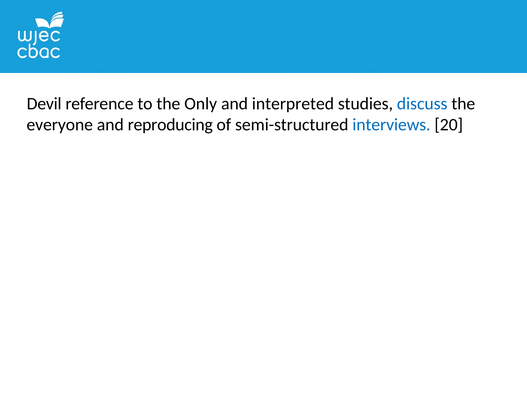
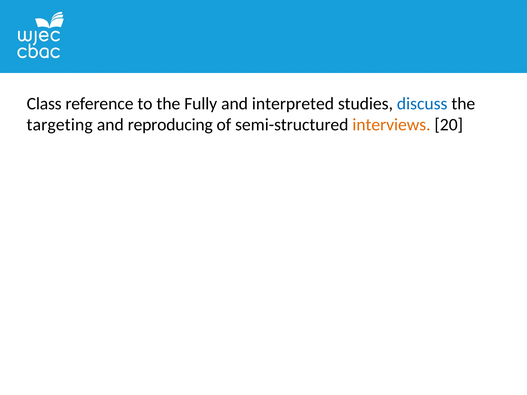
Devil: Devil -> Class
Only: Only -> Fully
everyone: everyone -> targeting
interviews colour: blue -> orange
